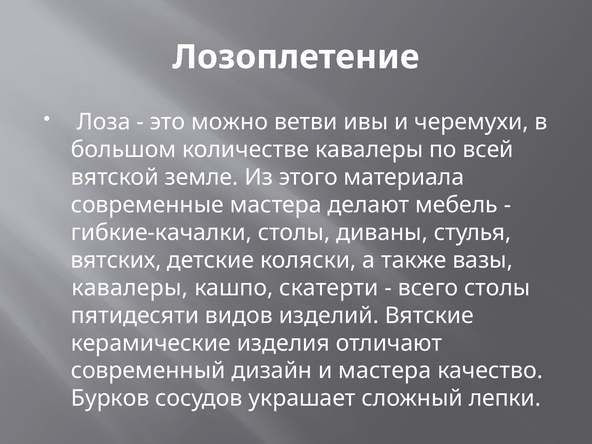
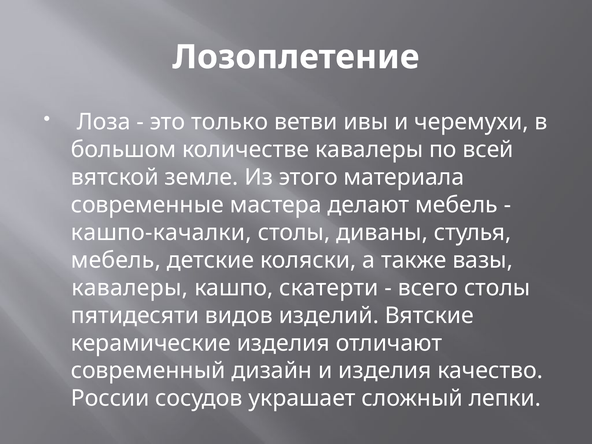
можно: можно -> только
гибкие-качалки: гибкие-качалки -> кашпо-качалки
вятских at (116, 260): вятских -> мебель
и мастера: мастера -> изделия
Бурков: Бурков -> России
